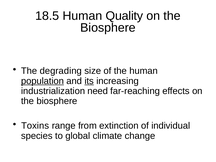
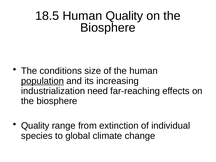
degrading: degrading -> conditions
its underline: present -> none
Toxins at (35, 126): Toxins -> Quality
